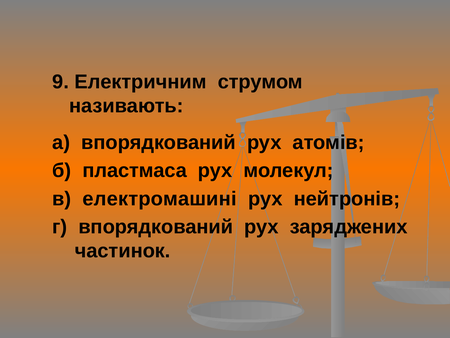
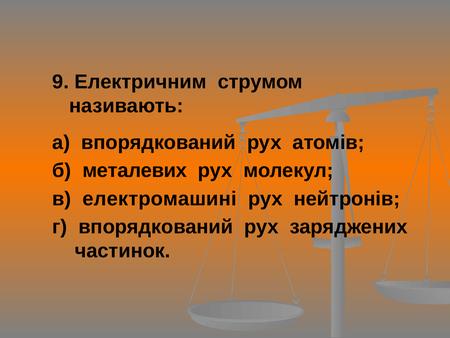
пластмаса: пластмаса -> металевих
